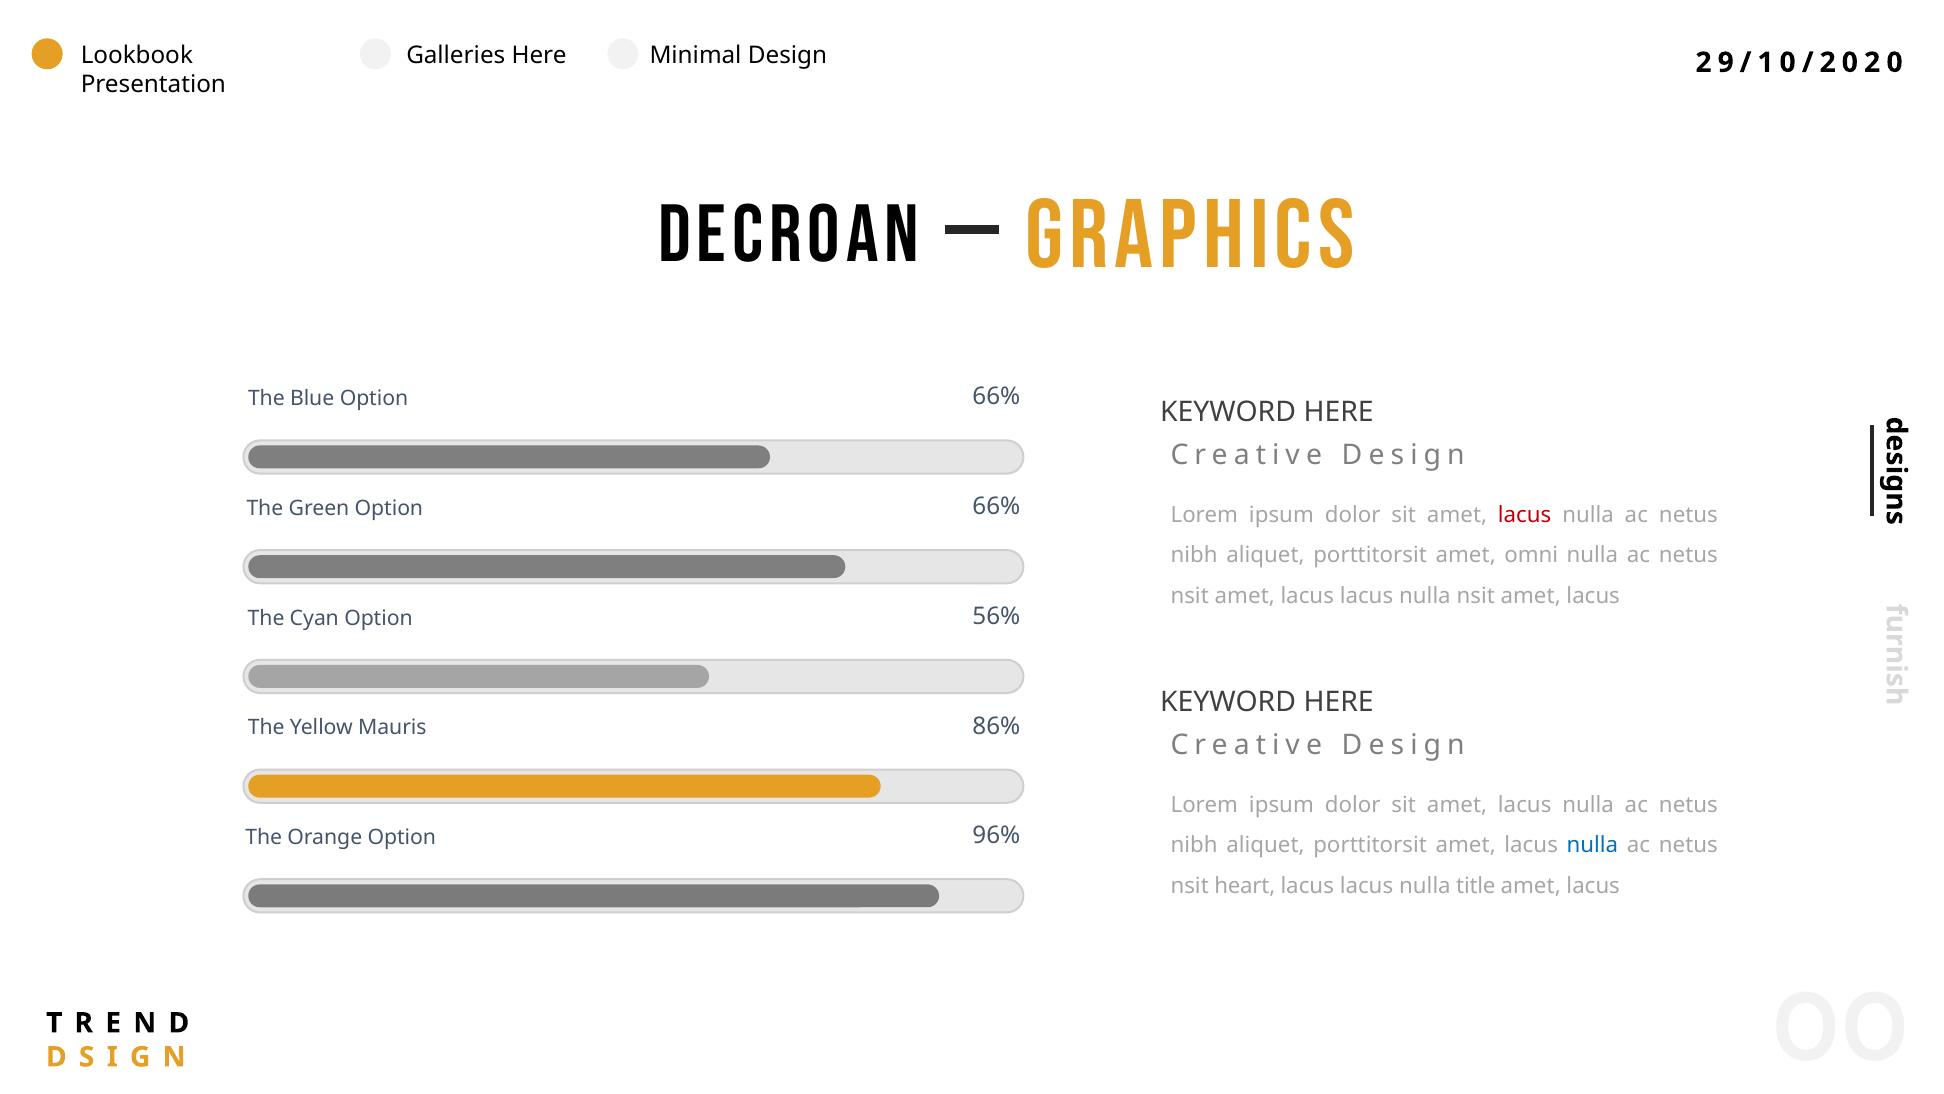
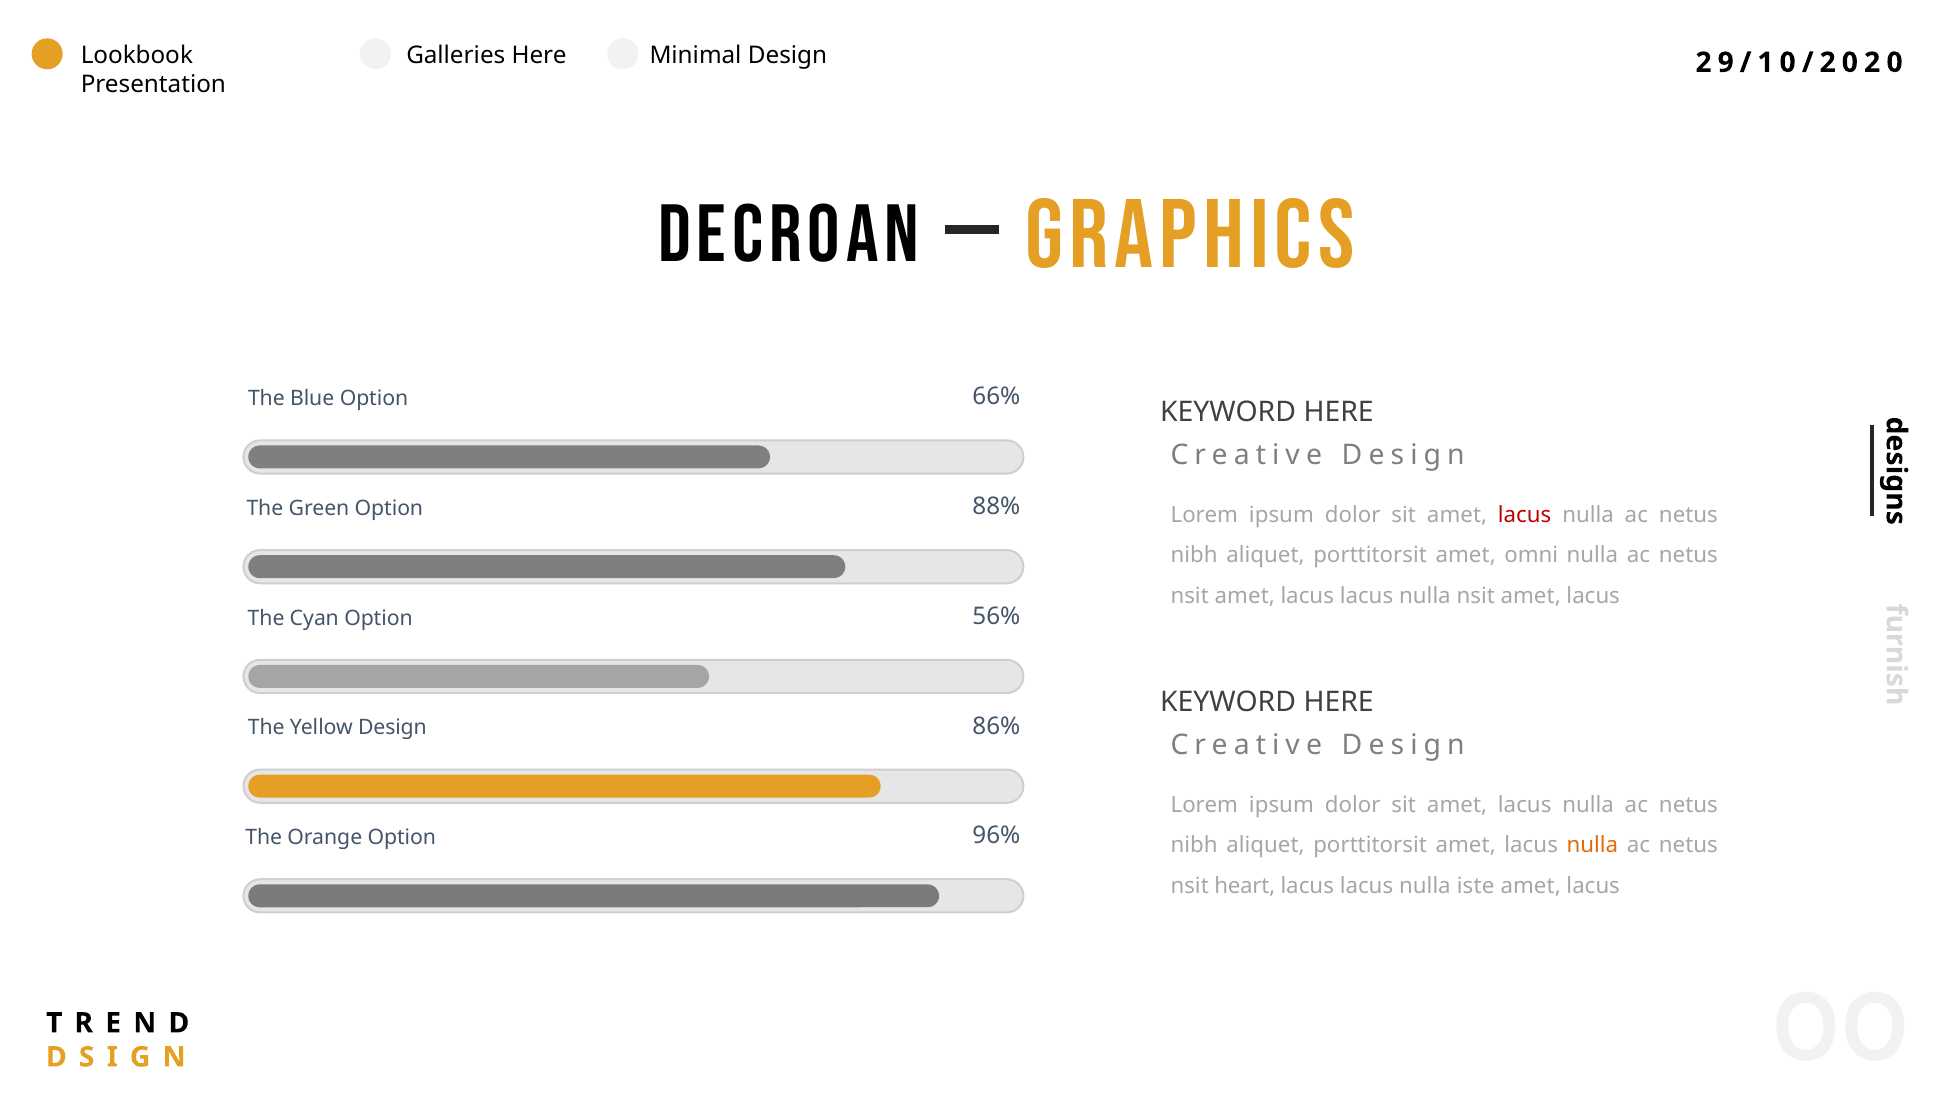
Green Option 66%: 66% -> 88%
Yellow Mauris: Mauris -> Design
nulla at (1592, 845) colour: blue -> orange
title: title -> iste
